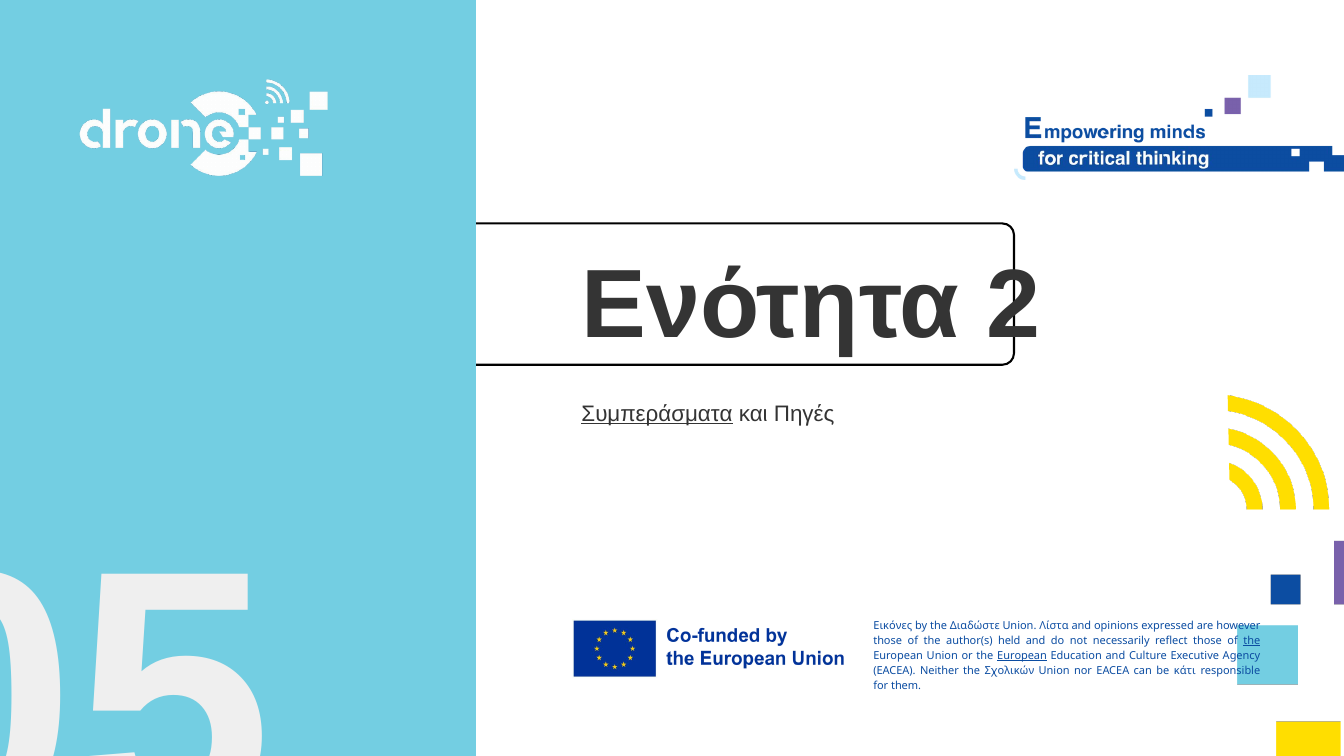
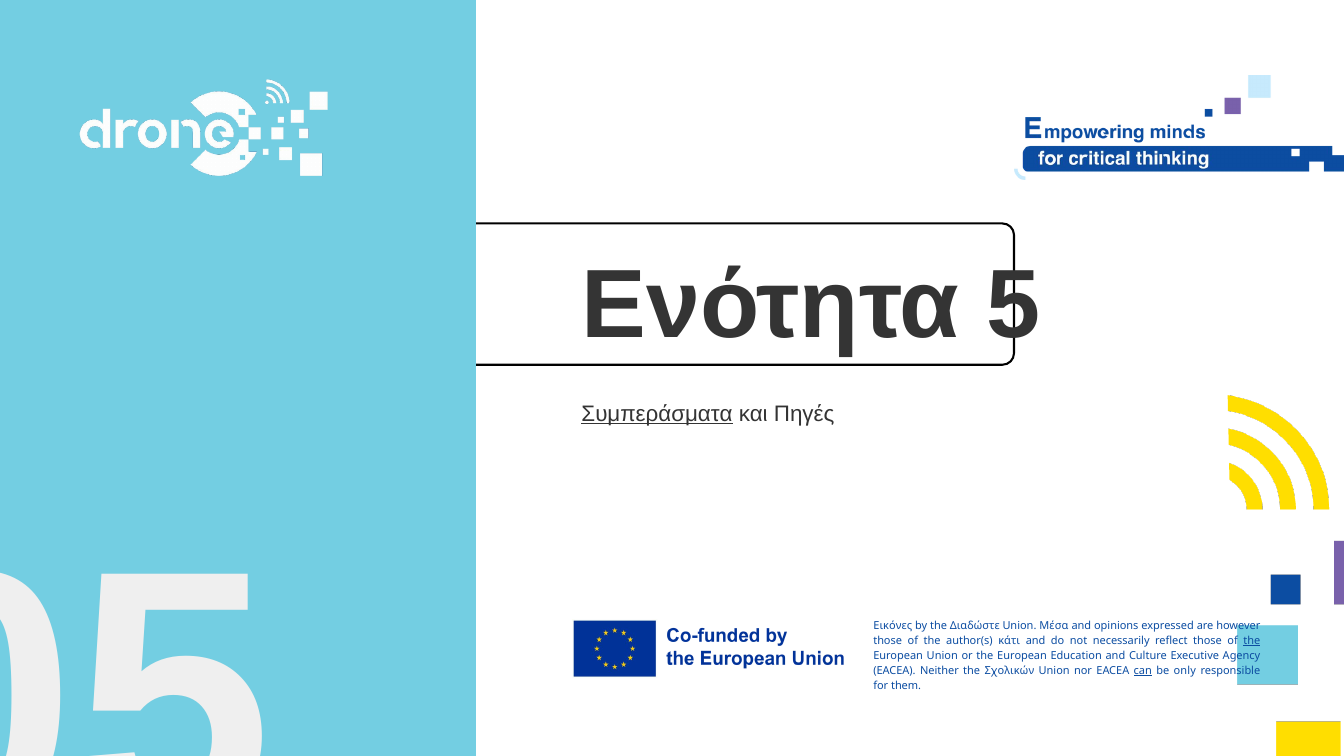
2: 2 -> 5
Λίστα: Λίστα -> Μέσα
held: held -> κάτι
European at (1022, 656) underline: present -> none
can underline: none -> present
κάτι: κάτι -> only
